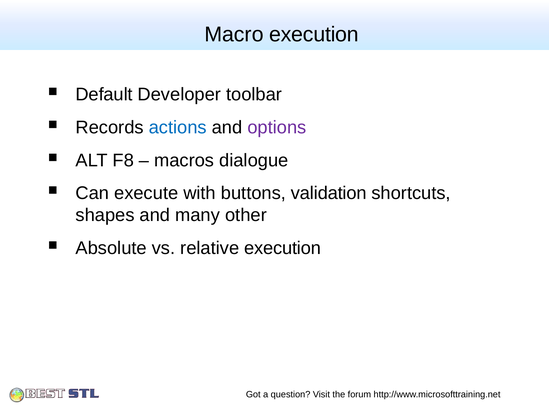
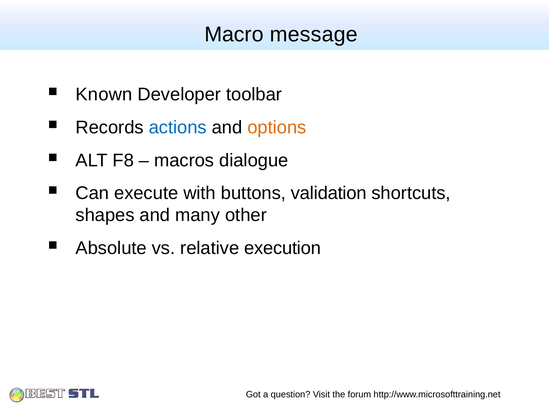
Macro execution: execution -> message
Default: Default -> Known
options colour: purple -> orange
